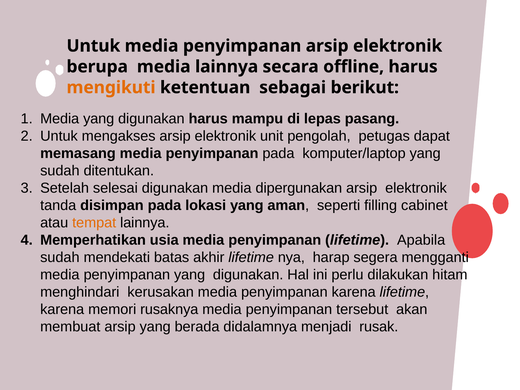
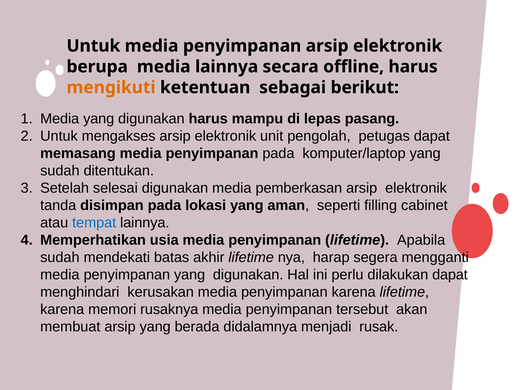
dipergunakan: dipergunakan -> pemberkasan
tempat colour: orange -> blue
dilakukan hitam: hitam -> dapat
